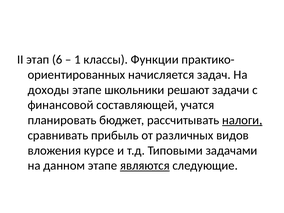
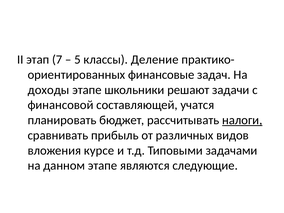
6: 6 -> 7
1: 1 -> 5
Функции: Функции -> Деление
начисляется: начисляется -> финансовые
являются underline: present -> none
